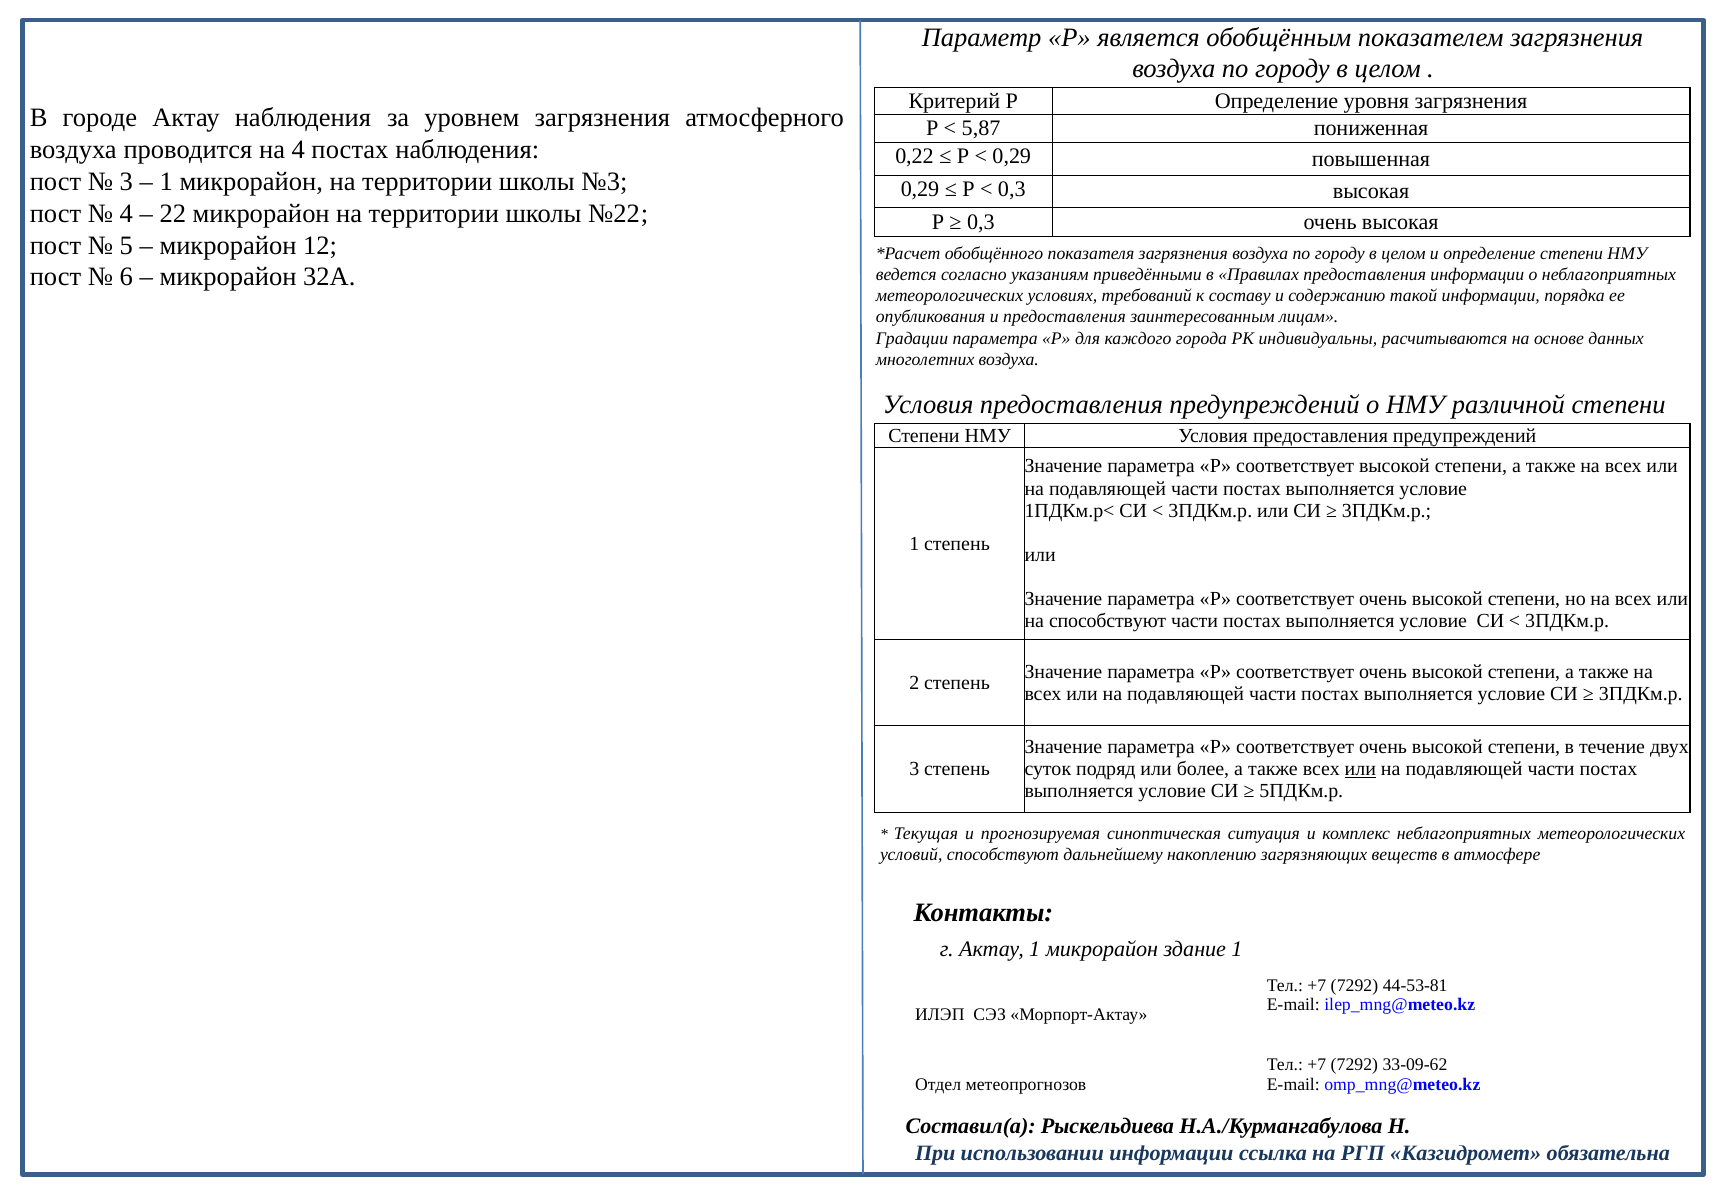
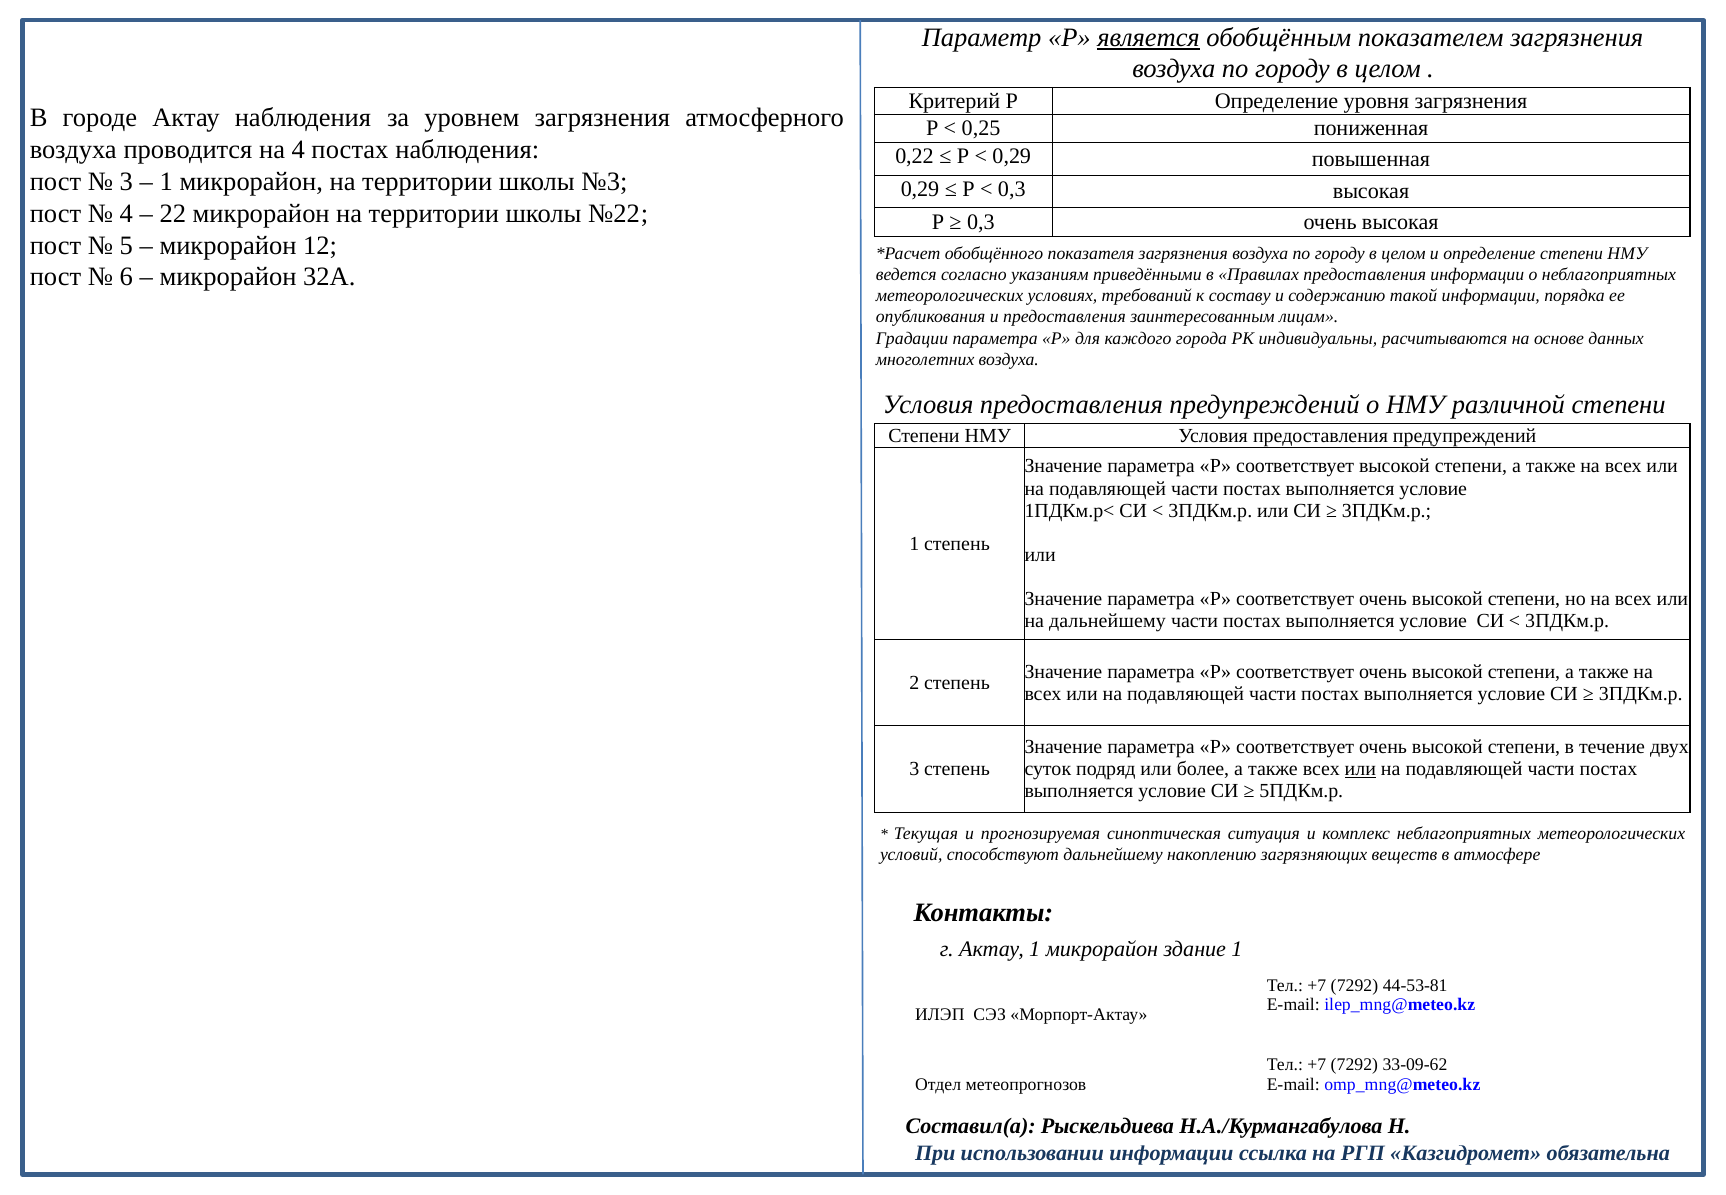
является underline: none -> present
5,87: 5,87 -> 0,25
на способствуют: способствуют -> дальнейшему
